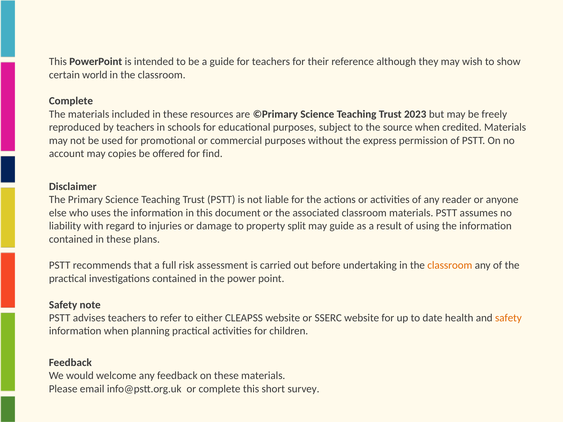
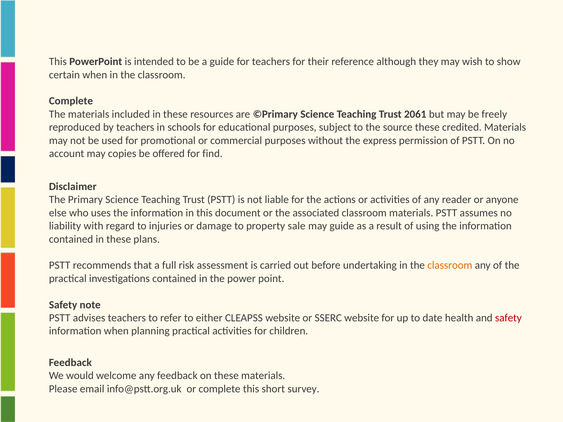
certain world: world -> when
2023: 2023 -> 2061
source when: when -> these
split: split -> sale
safety at (508, 318) colour: orange -> red
